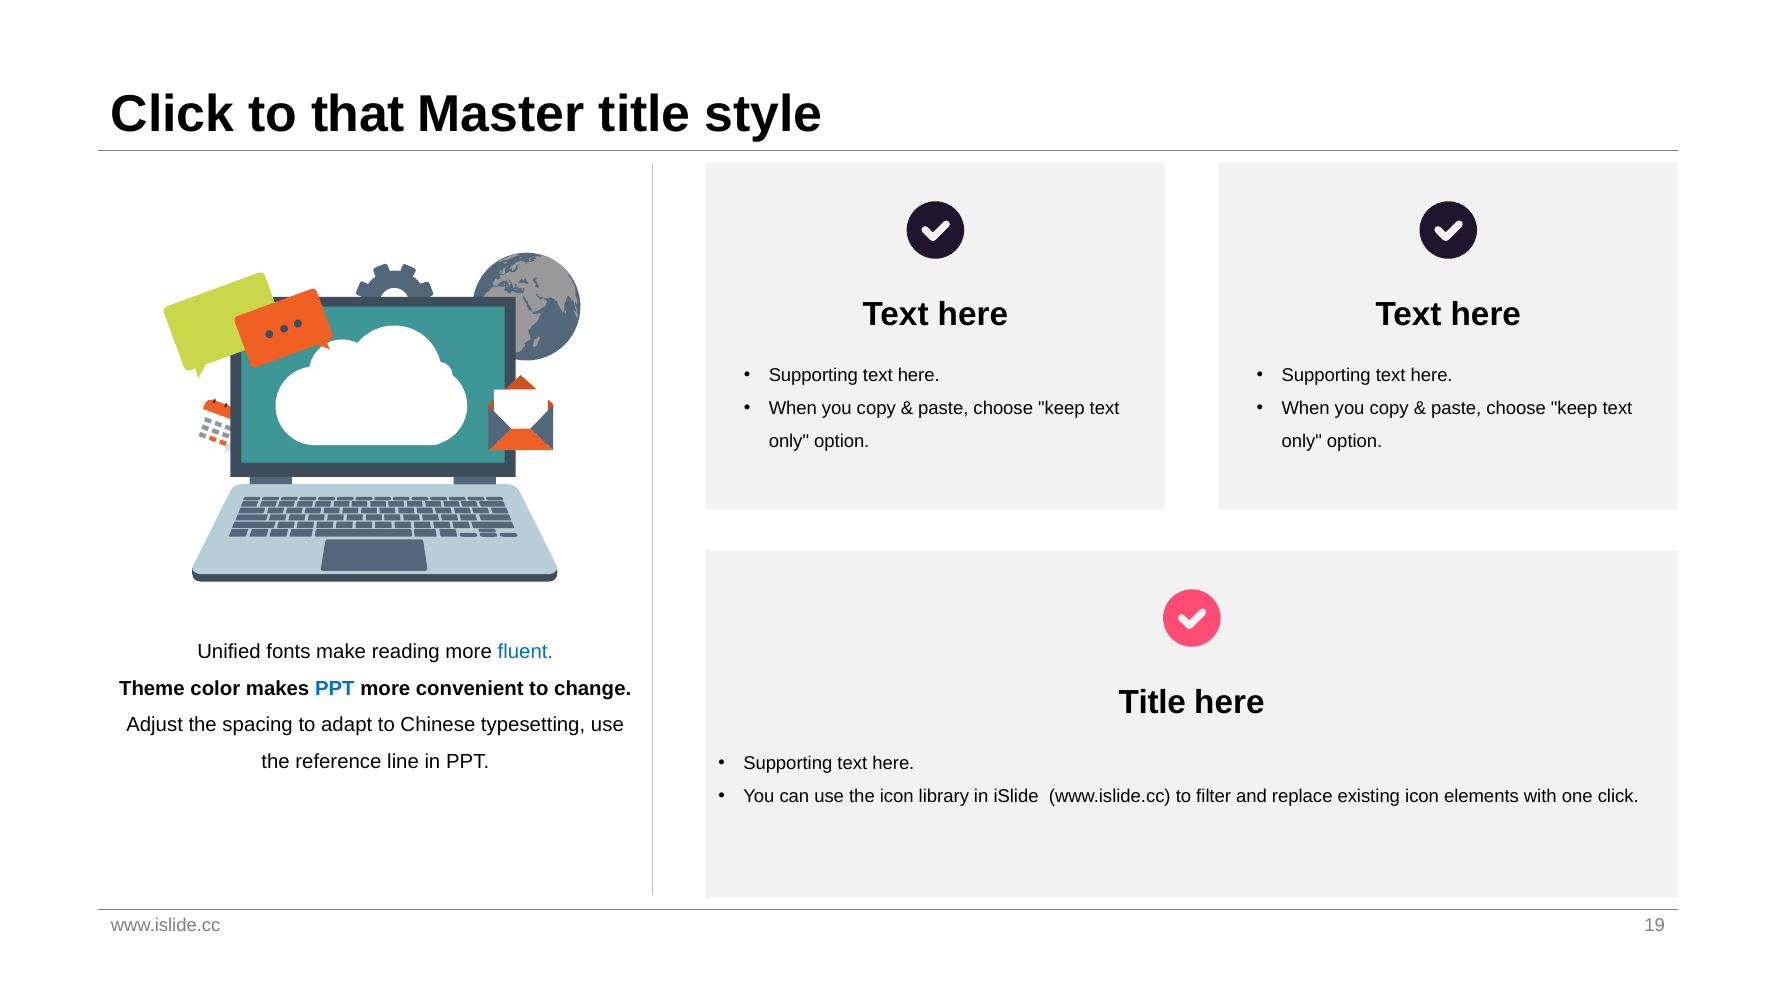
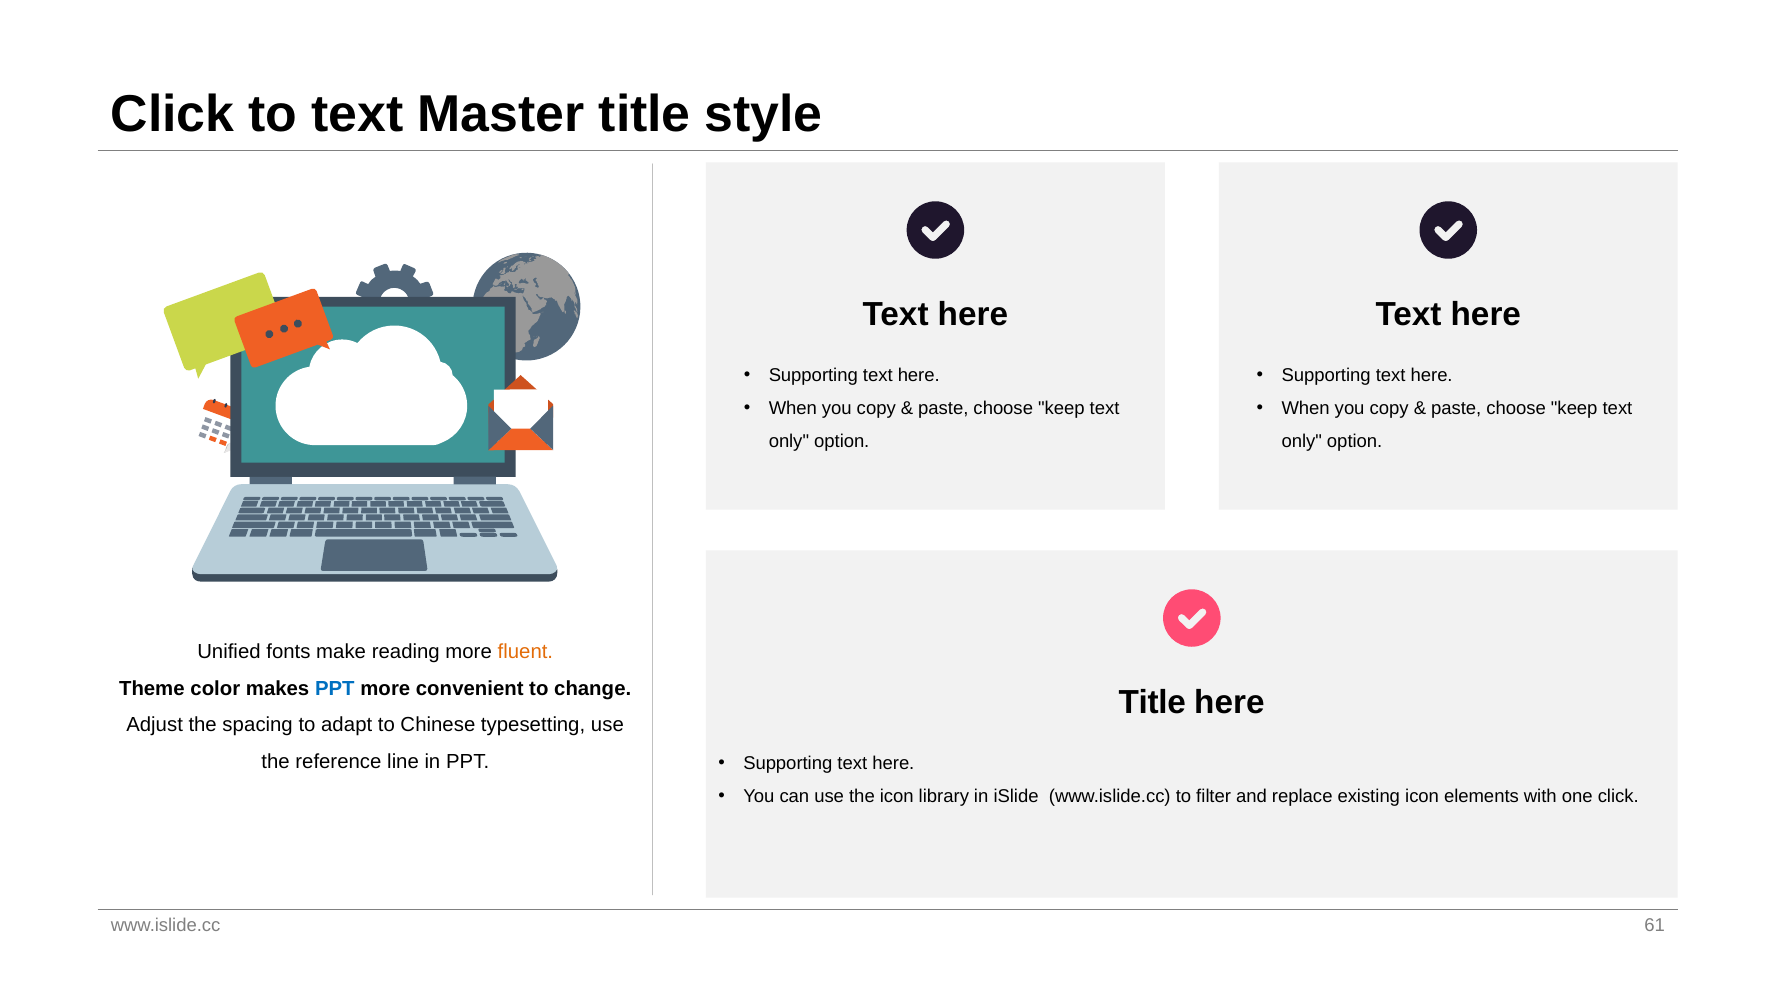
to that: that -> text
fluent colour: blue -> orange
19: 19 -> 61
